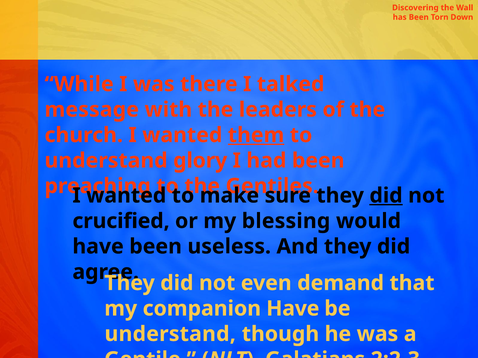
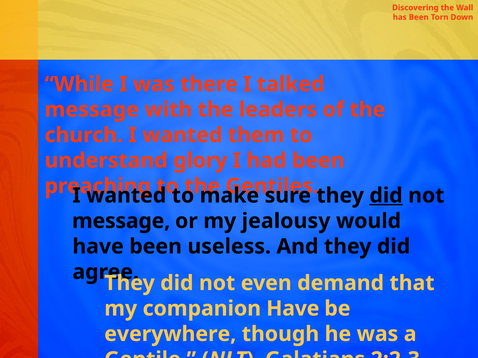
them underline: present -> none
crucified at (121, 221): crucified -> message
blessing: blessing -> jealousy
understand at (170, 334): understand -> everywhere
